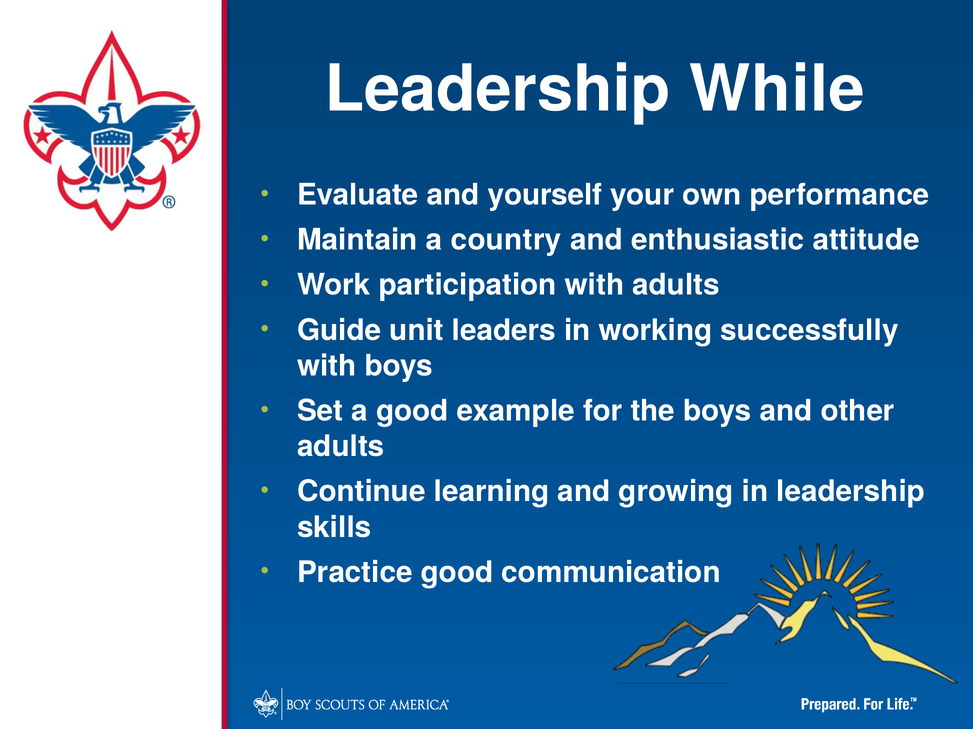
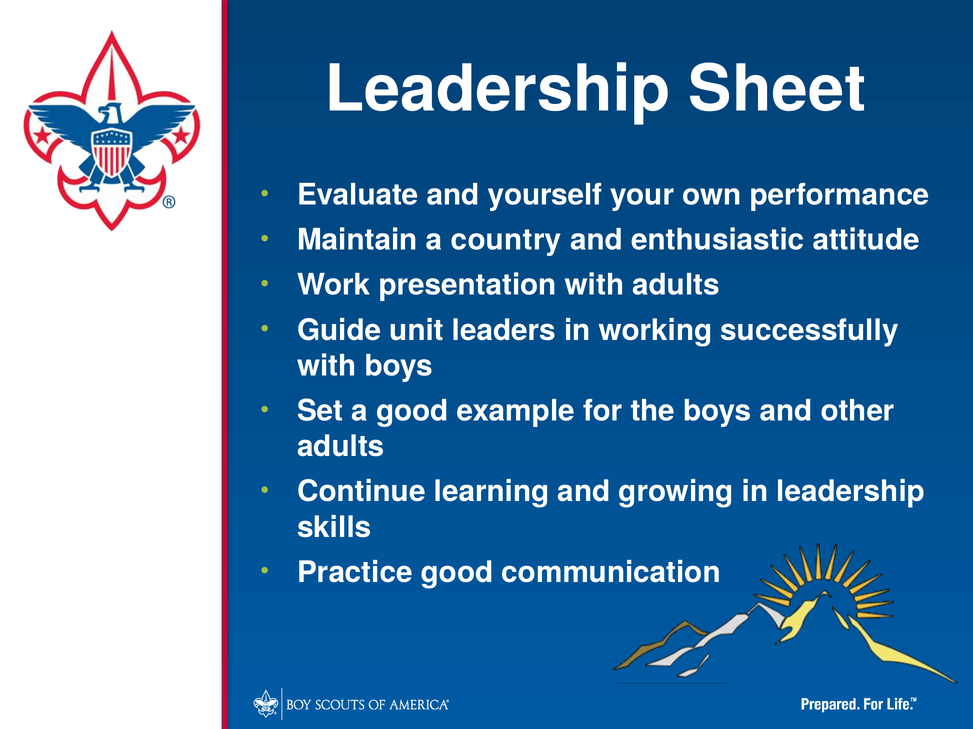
While: While -> Sheet
participation: participation -> presentation
